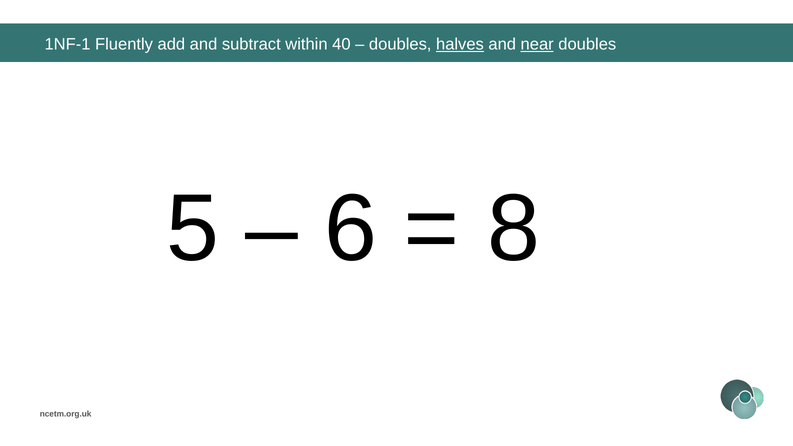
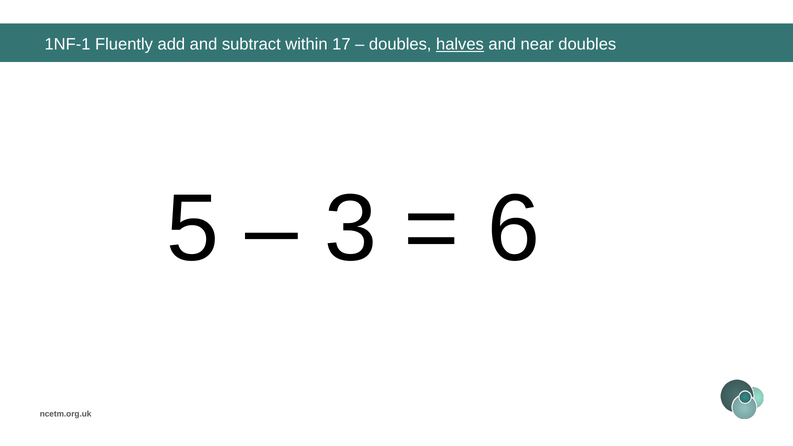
40: 40 -> 17
near underline: present -> none
6: 6 -> 3
8: 8 -> 6
